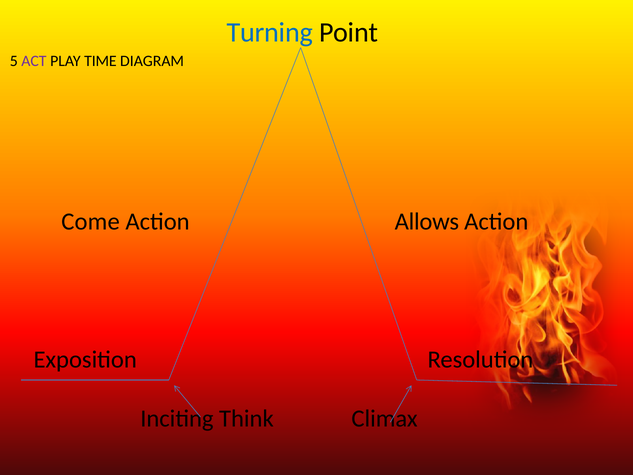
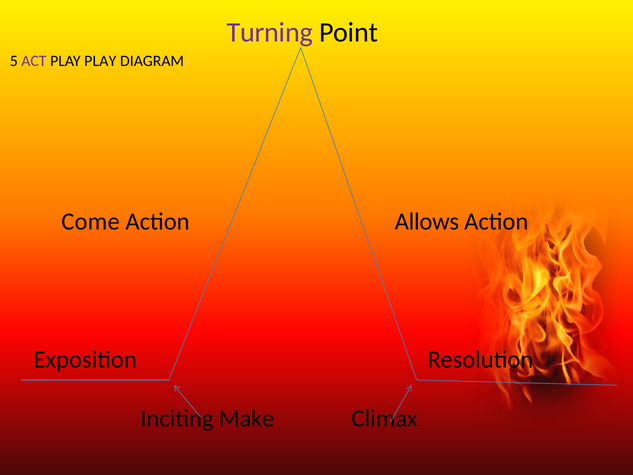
Turning colour: blue -> purple
PLAY TIME: TIME -> PLAY
Think: Think -> Make
